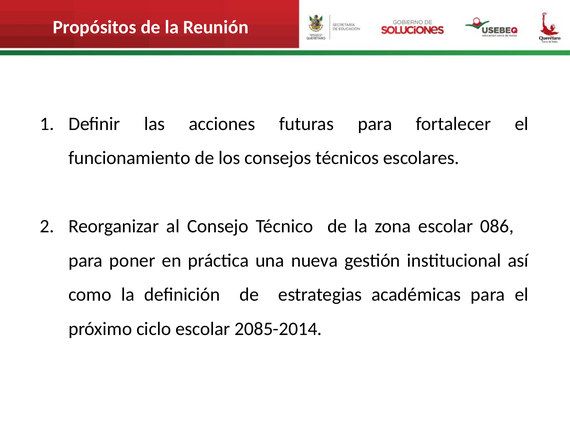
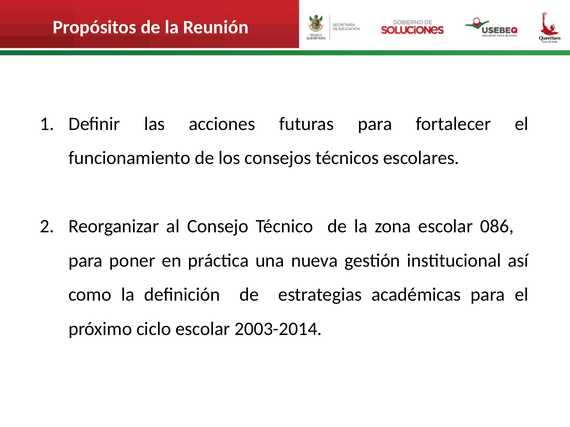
2085-2014: 2085-2014 -> 2003-2014
